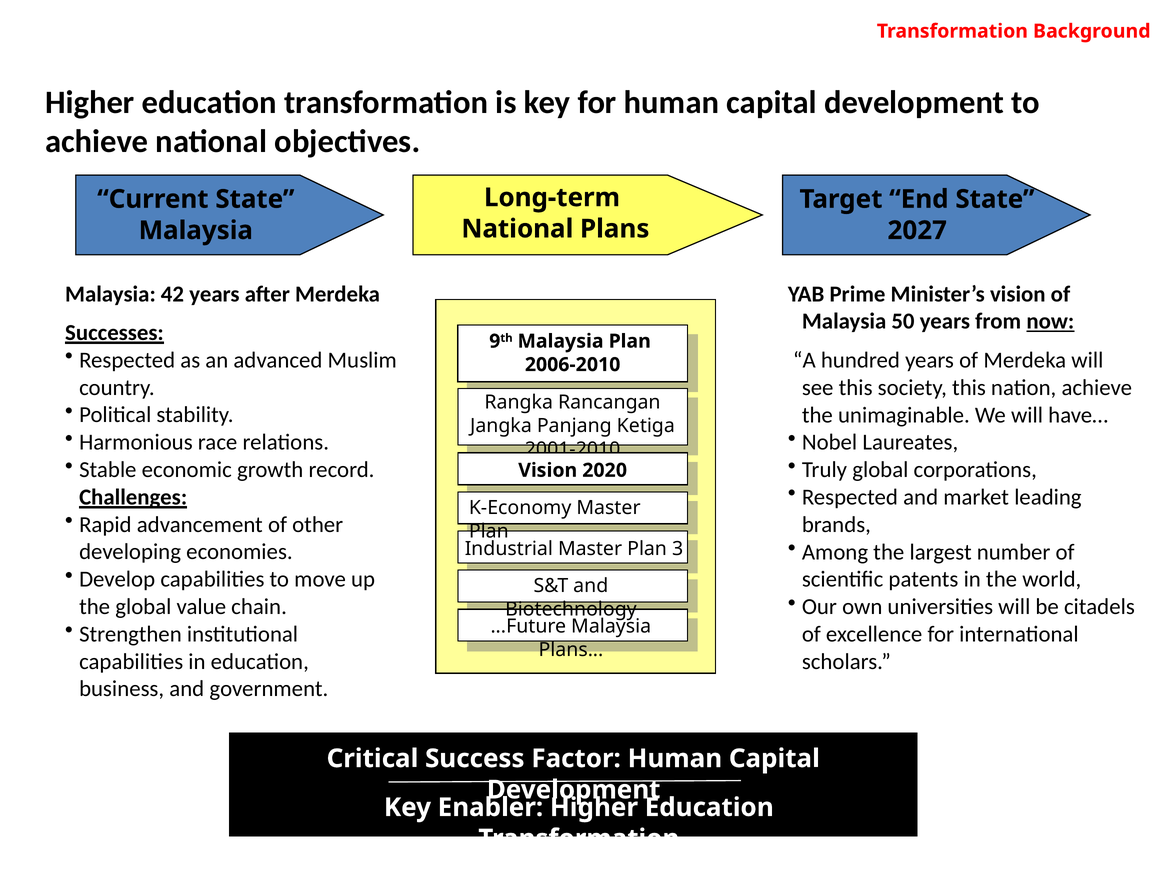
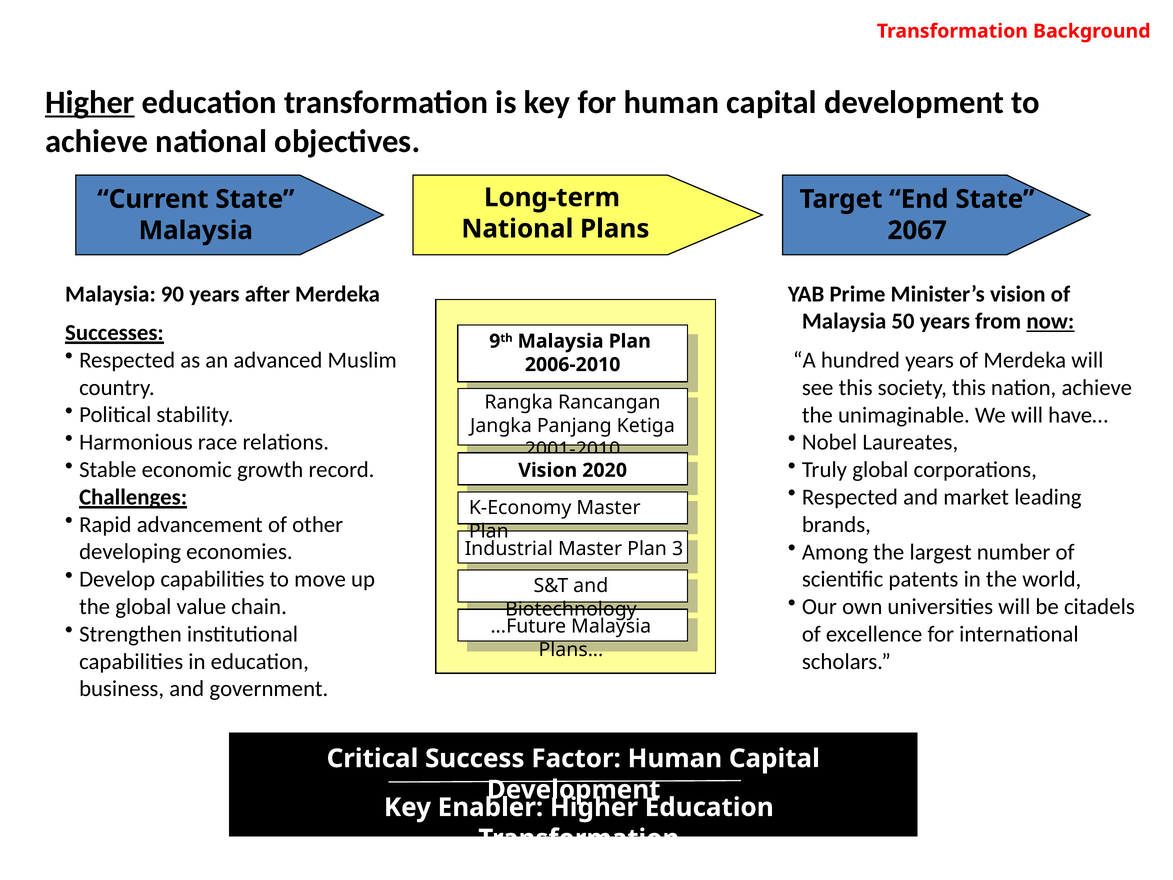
Higher at (90, 102) underline: none -> present
2027: 2027 -> 2067
42: 42 -> 90
